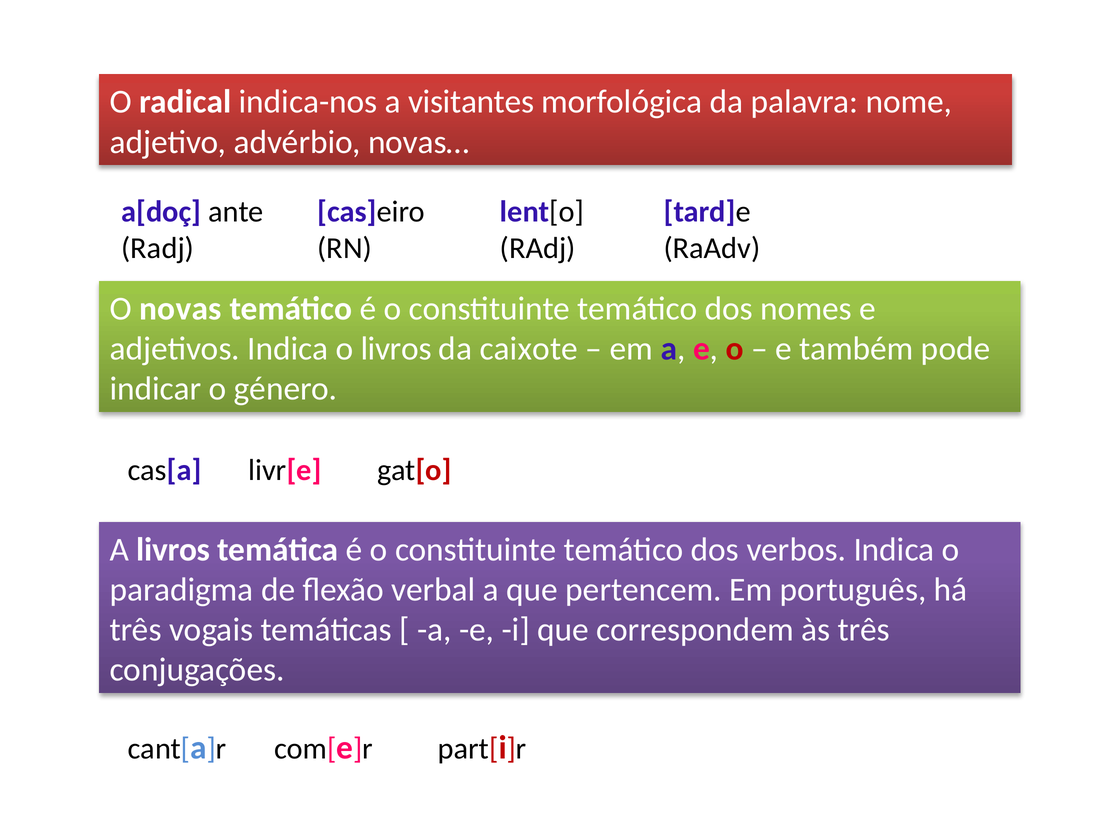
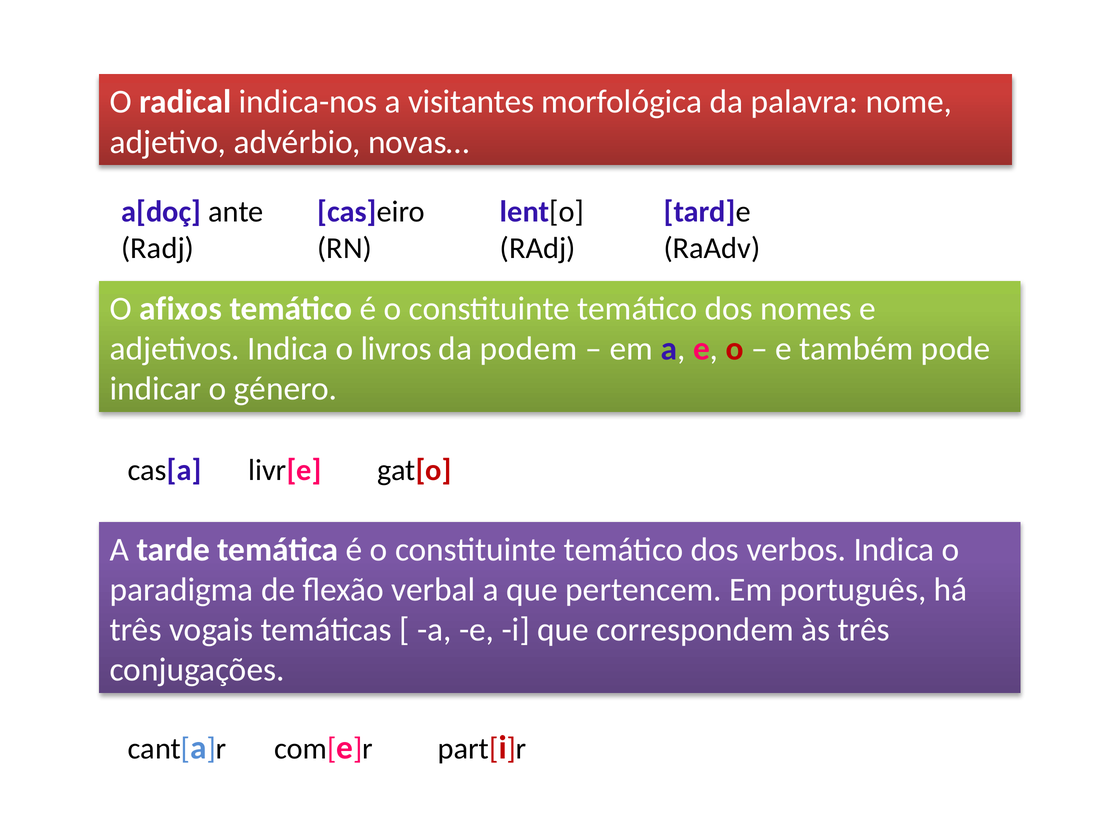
novas: novas -> afixos
caixote: caixote -> podem
A livros: livros -> tarde
